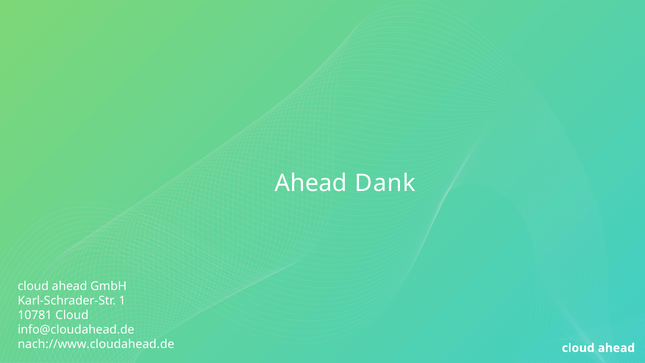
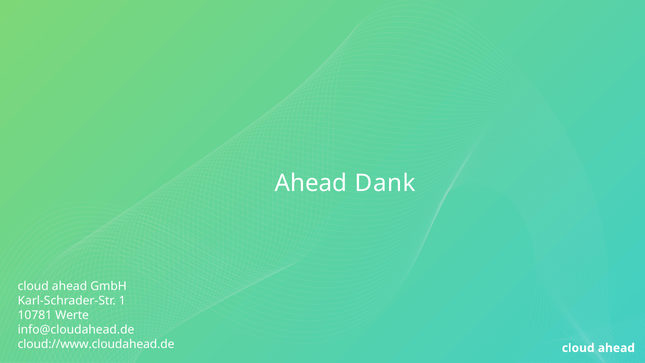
10781 Cloud: Cloud -> Werte
nach://www.cloudahead.de: nach://www.cloudahead.de -> cloud://www.cloudahead.de
